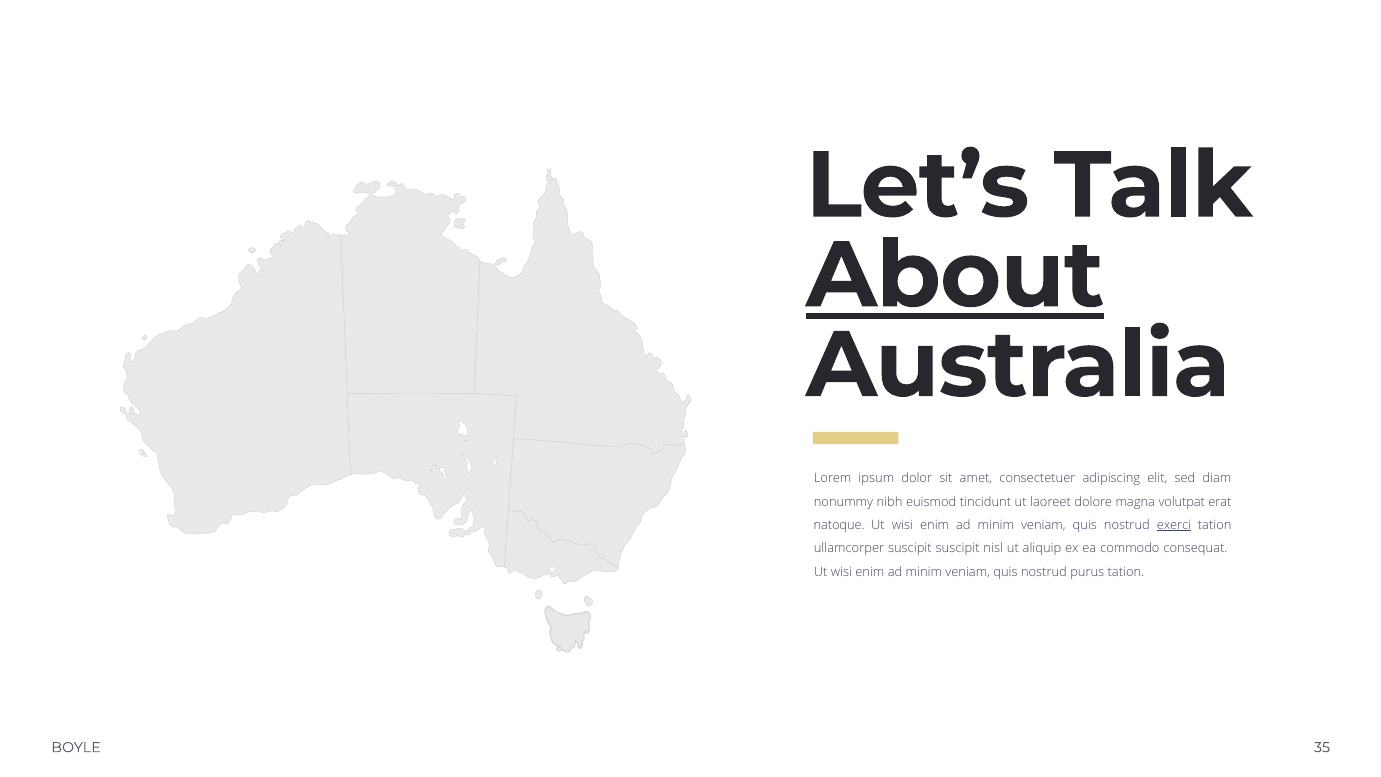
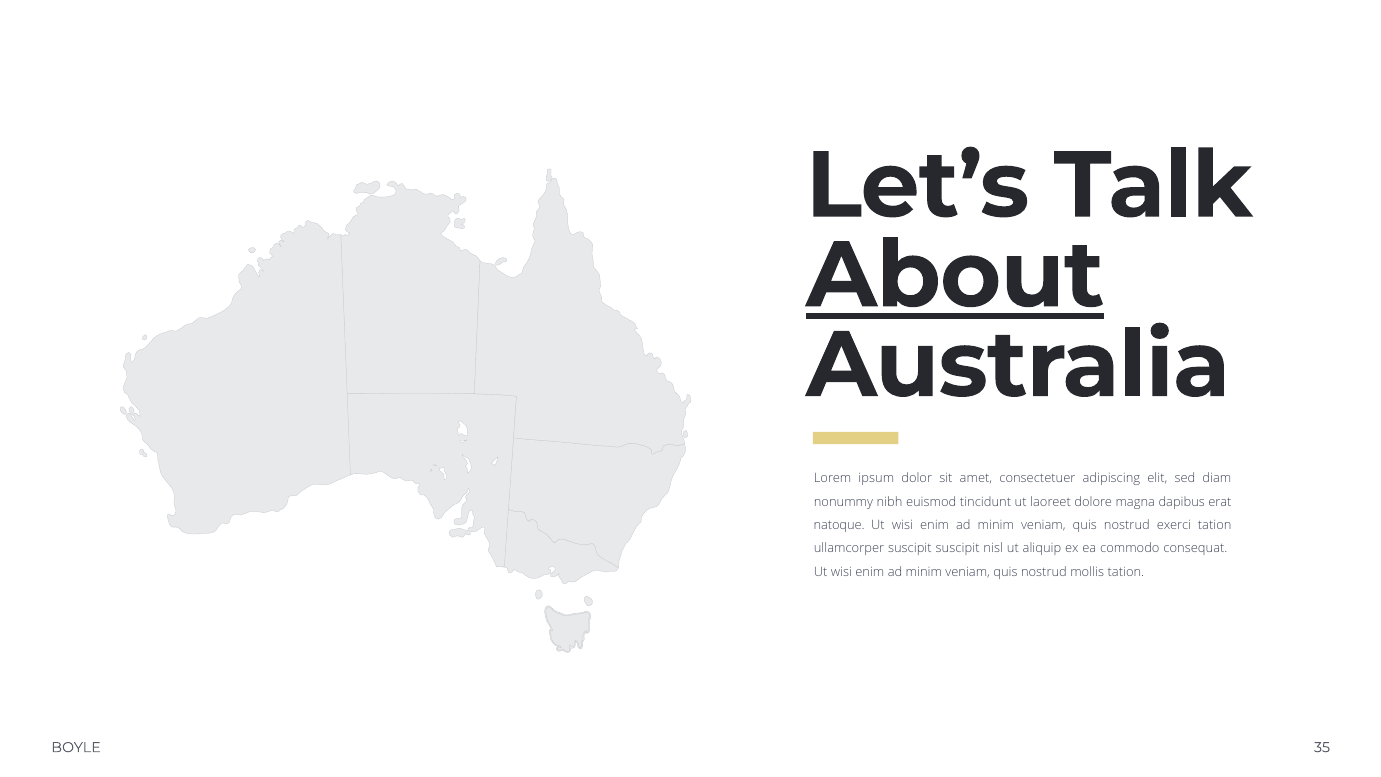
volutpat: volutpat -> dapibus
exerci underline: present -> none
purus: purus -> mollis
